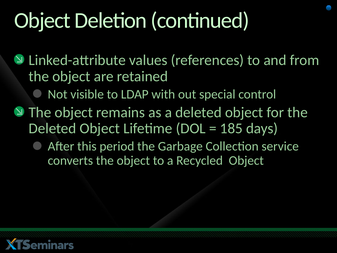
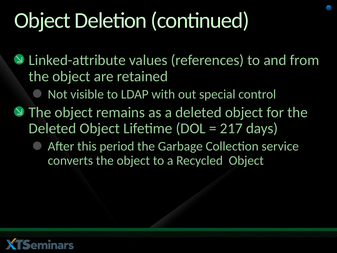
185: 185 -> 217
